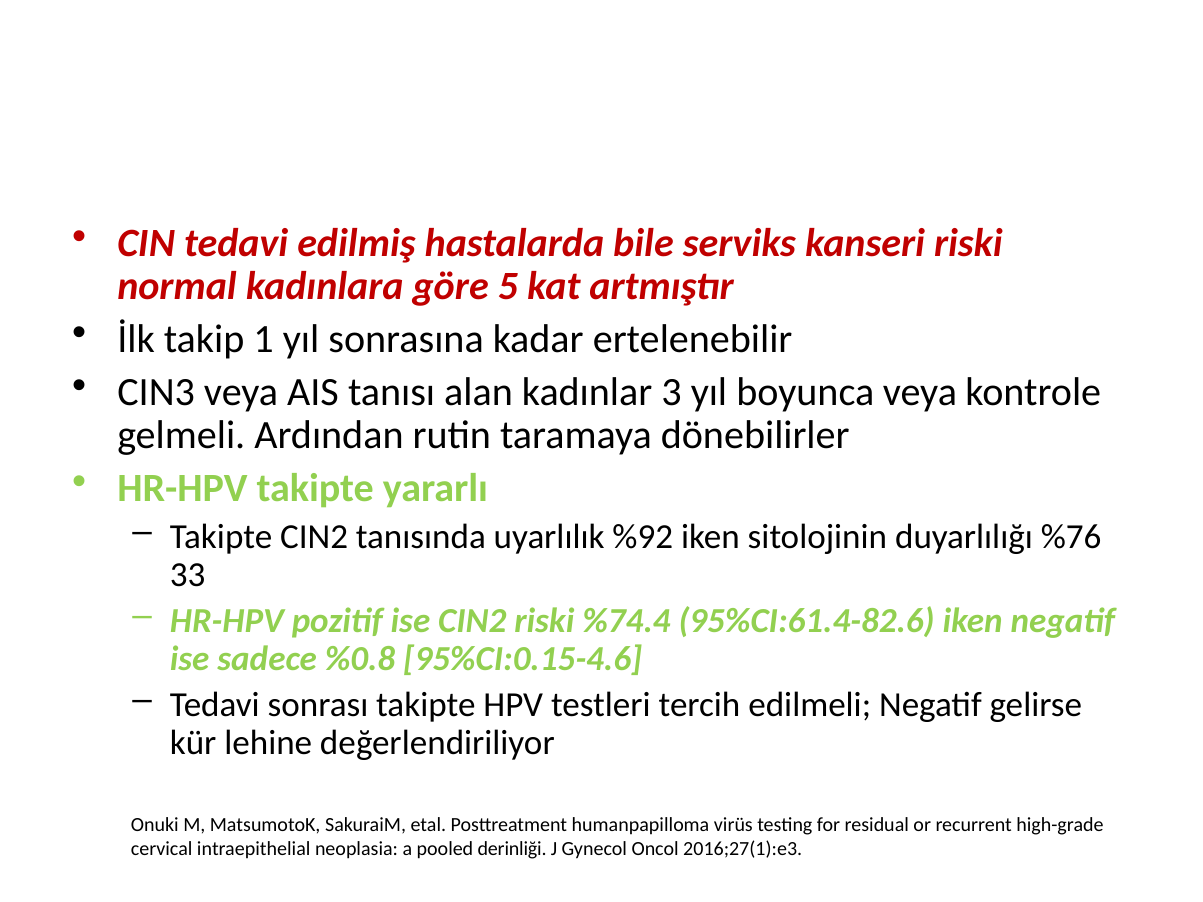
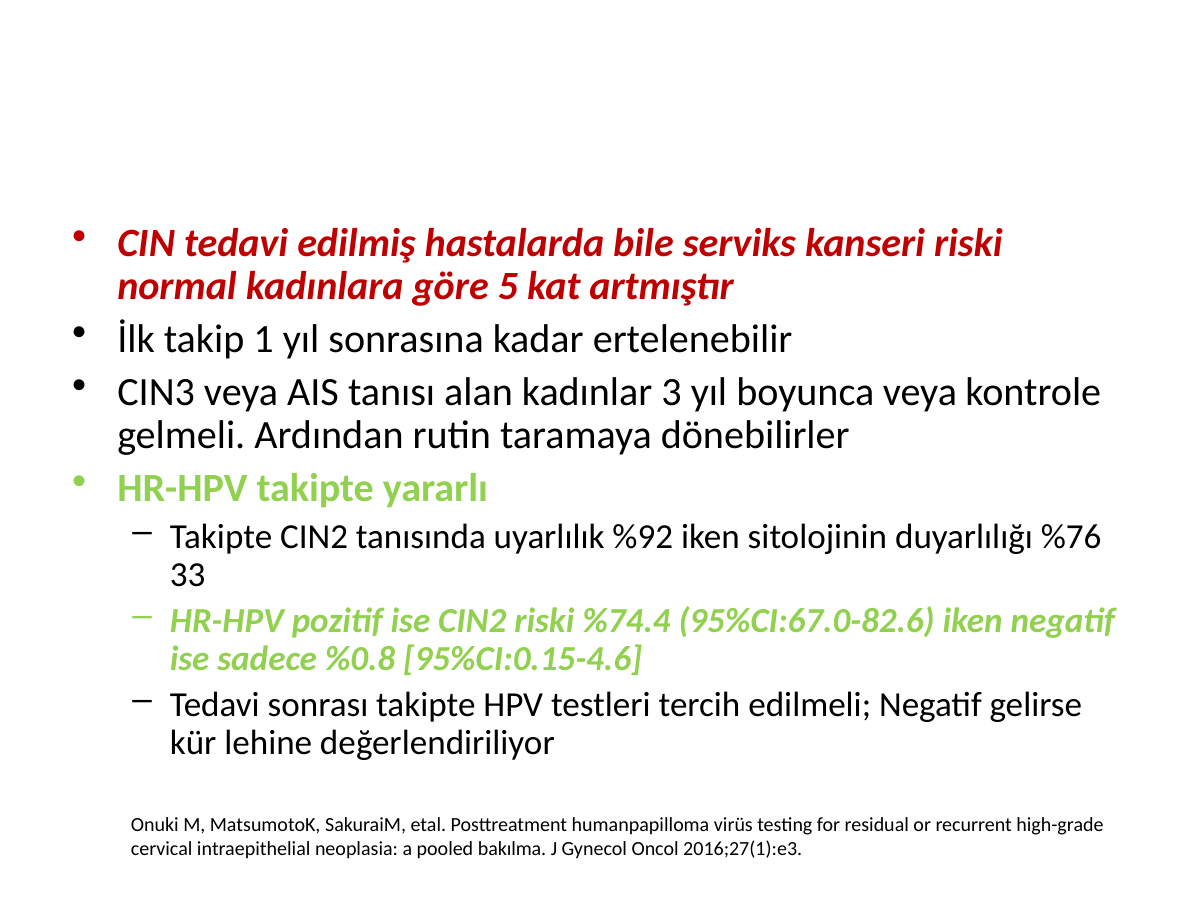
95%CI:61.4-82.6: 95%CI:61.4-82.6 -> 95%CI:67.0-82.6
derinliği: derinliği -> bakılma
